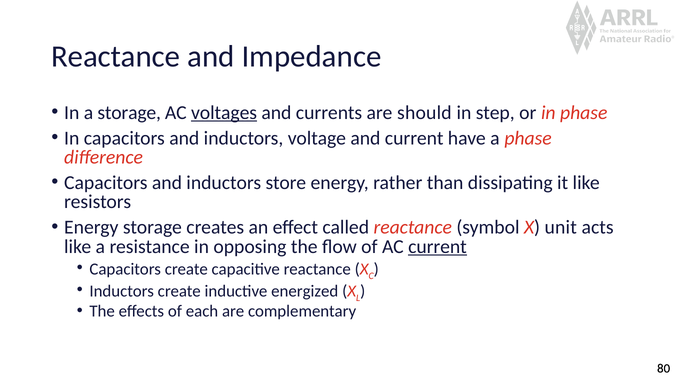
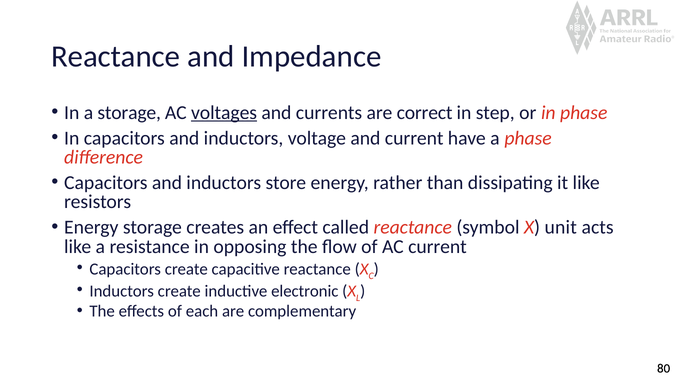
should: should -> correct
current at (437, 246) underline: present -> none
energized: energized -> electronic
